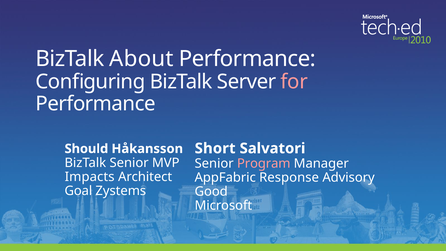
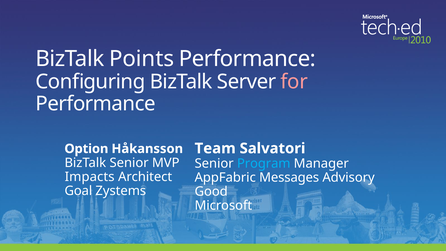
About: About -> Points
Short: Short -> Team
Should: Should -> Option
Program colour: pink -> light blue
Response: Response -> Messages
